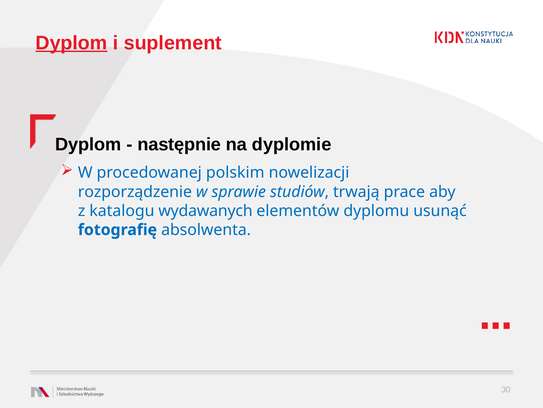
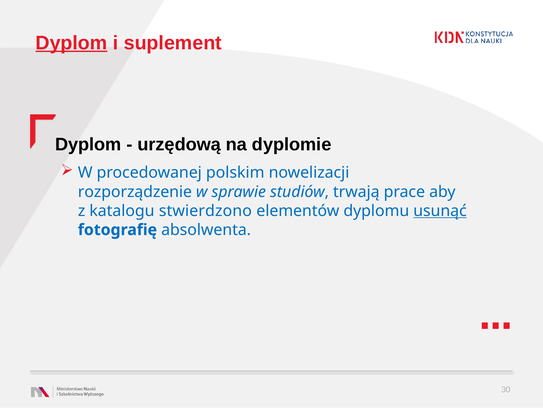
następnie: następnie -> urzędową
wydawanych: wydawanych -> stwierdzono
usunąć underline: none -> present
